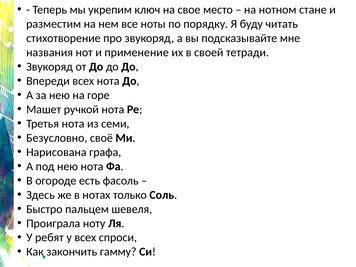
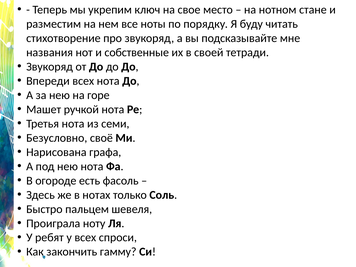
применение: применение -> собственные
